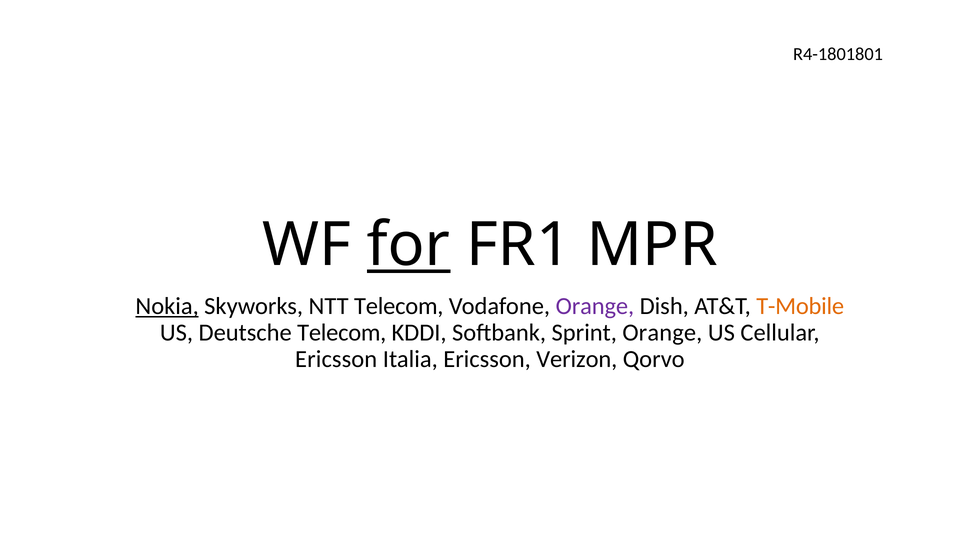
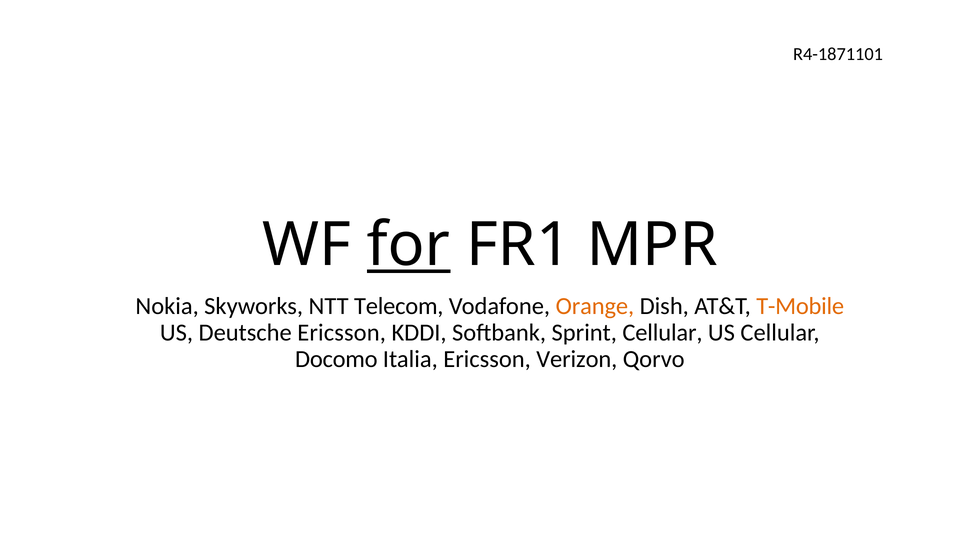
R4-1801801: R4-1801801 -> R4-1871101
Nokia underline: present -> none
Orange at (595, 306) colour: purple -> orange
Deutsche Telecom: Telecom -> Ericsson
Sprint Orange: Orange -> Cellular
Ericsson at (336, 359): Ericsson -> Docomo
